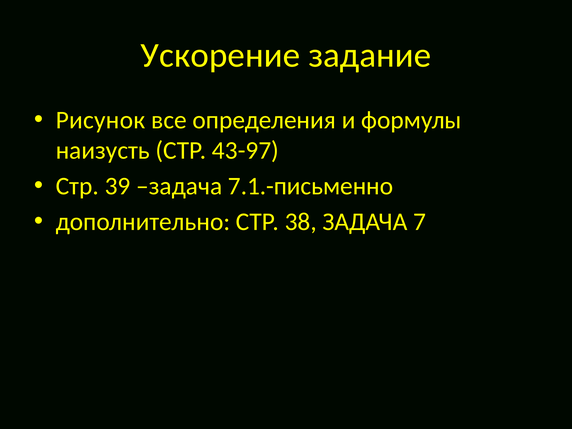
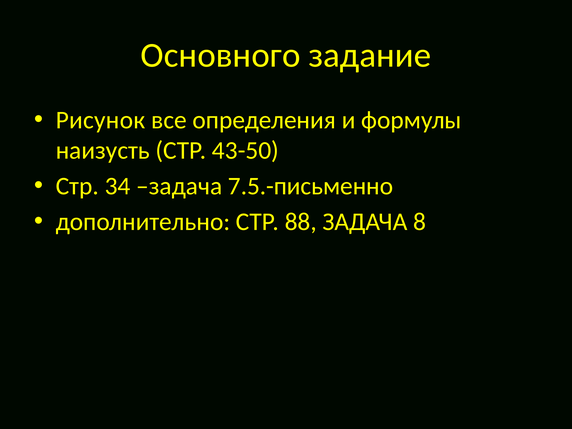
Ускорение: Ускорение -> Основного
43-97: 43-97 -> 43-50
39: 39 -> 34
7.1.-письменно: 7.1.-письменно -> 7.5.-письменно
38: 38 -> 88
7: 7 -> 8
